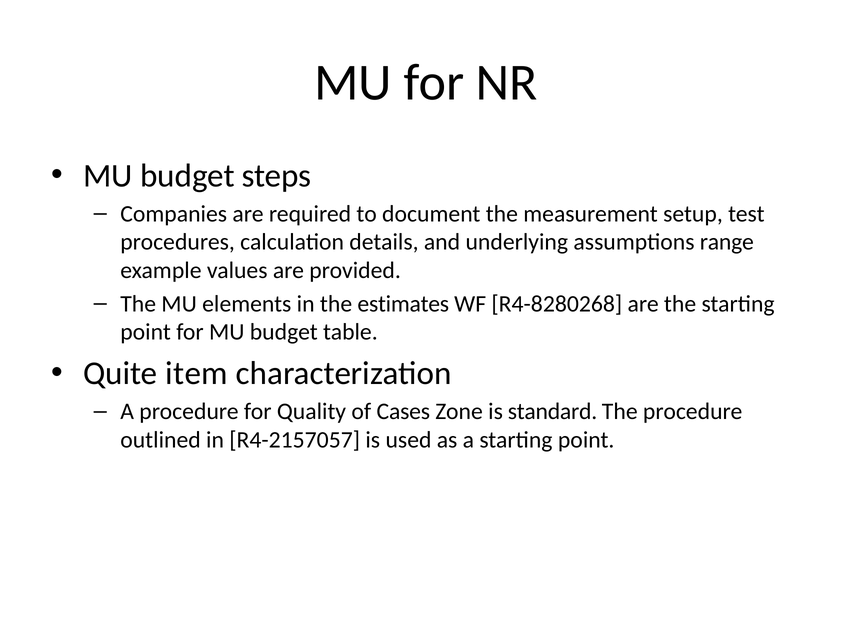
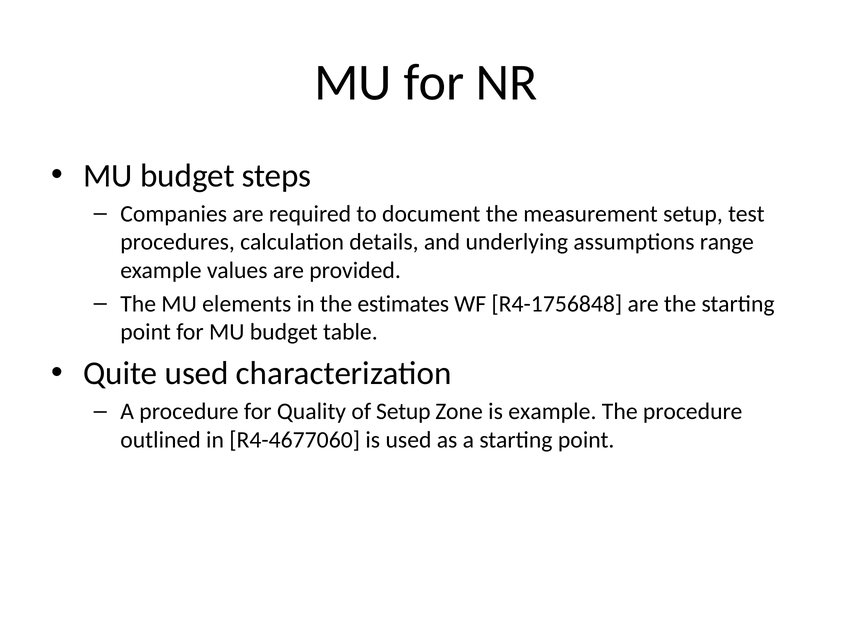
R4-8280268: R4-8280268 -> R4-1756848
Quite item: item -> used
of Cases: Cases -> Setup
is standard: standard -> example
R4-2157057: R4-2157057 -> R4-4677060
